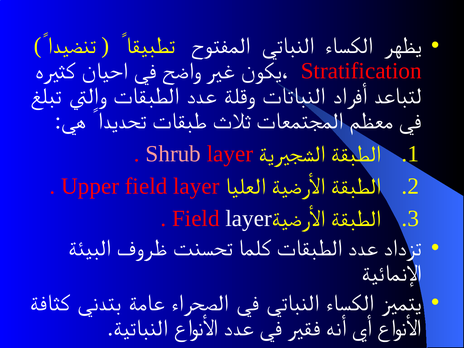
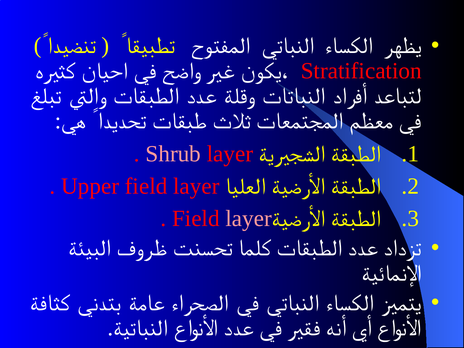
layer at (249, 219) colour: white -> pink
